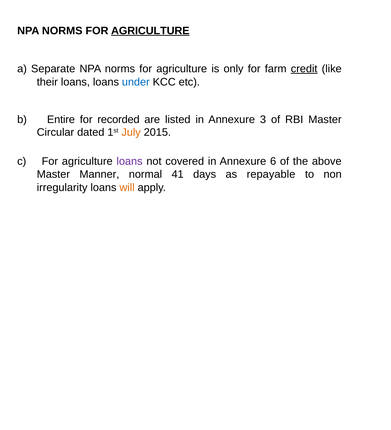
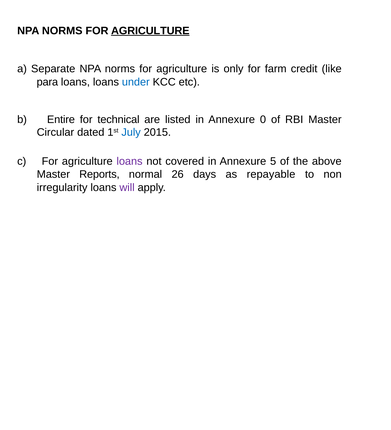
credit underline: present -> none
their: their -> para
recorded: recorded -> technical
3: 3 -> 0
July colour: orange -> blue
6: 6 -> 5
Manner: Manner -> Reports
41: 41 -> 26
will colour: orange -> purple
